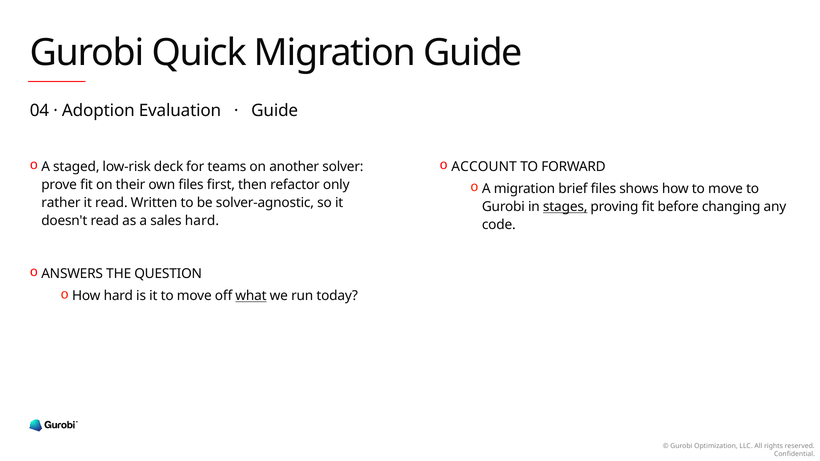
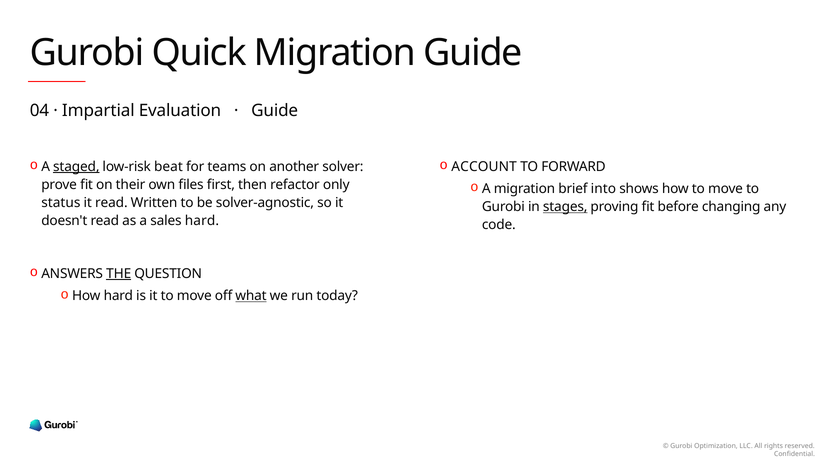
Adoption: Adoption -> Impartial
staged underline: none -> present
deck: deck -> beat
brief files: files -> into
rather: rather -> status
THE underline: none -> present
